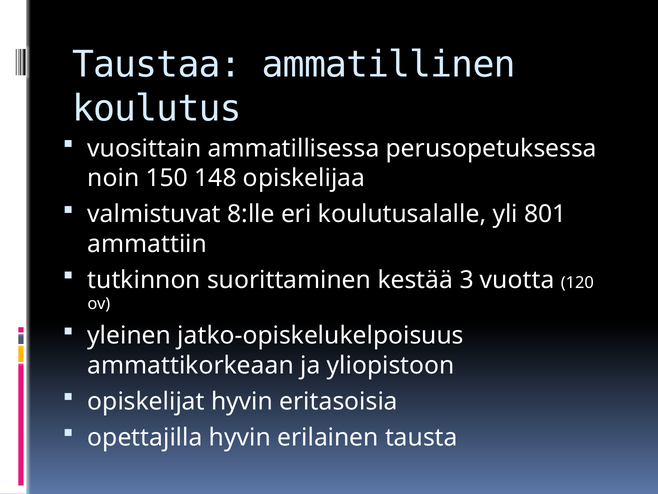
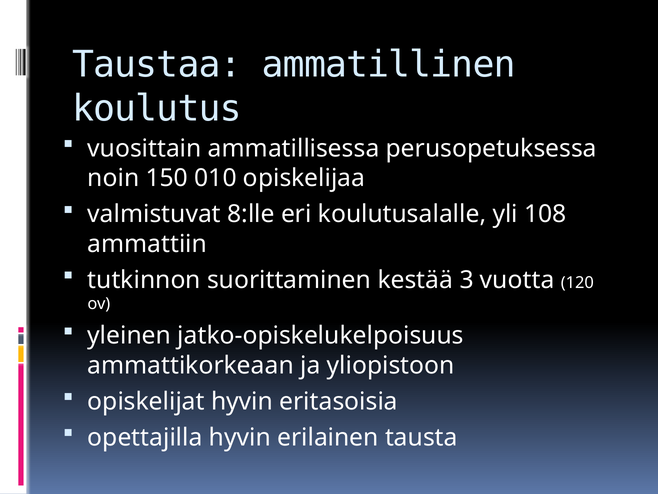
148: 148 -> 010
801: 801 -> 108
